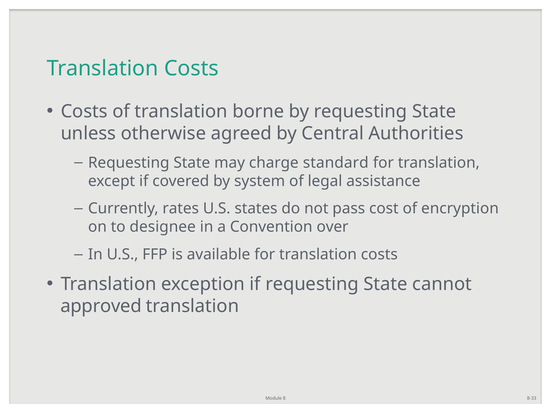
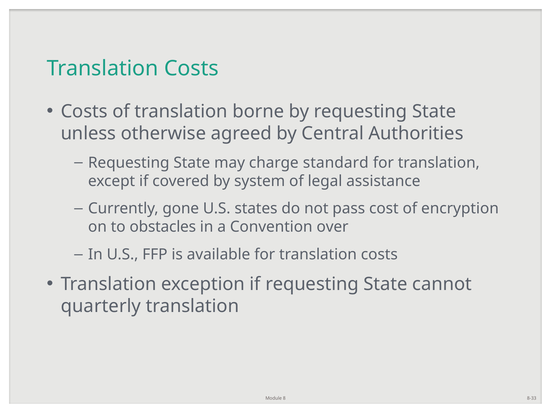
rates: rates -> gone
designee: designee -> obstacles
approved: approved -> quarterly
